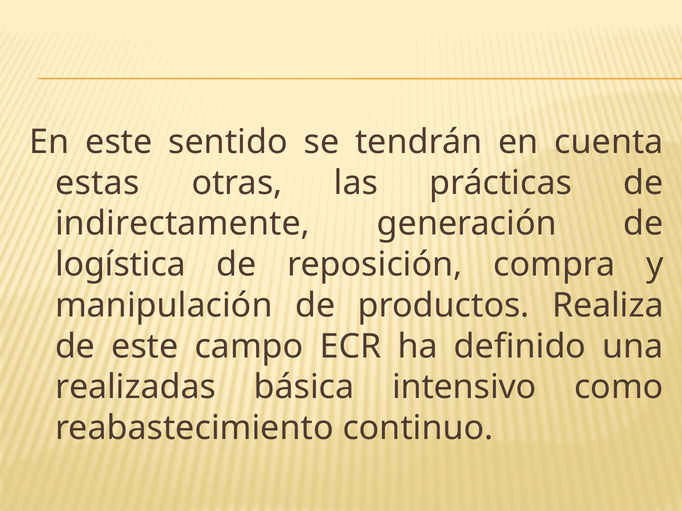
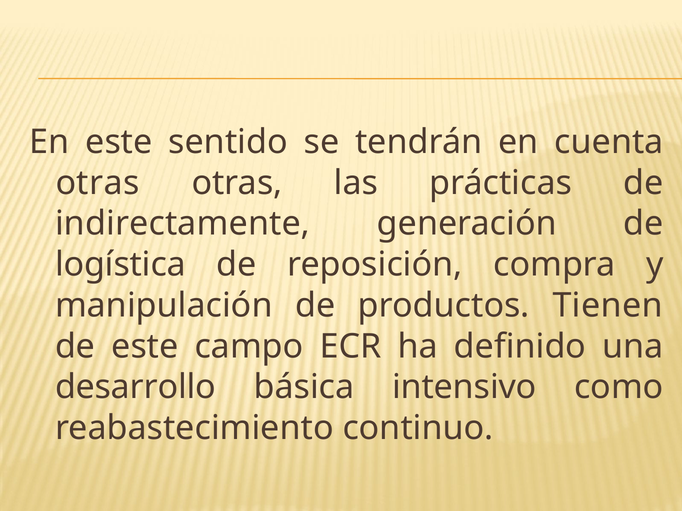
estas at (97, 183): estas -> otras
Realiza: Realiza -> Tienen
realizadas: realizadas -> desarrollo
